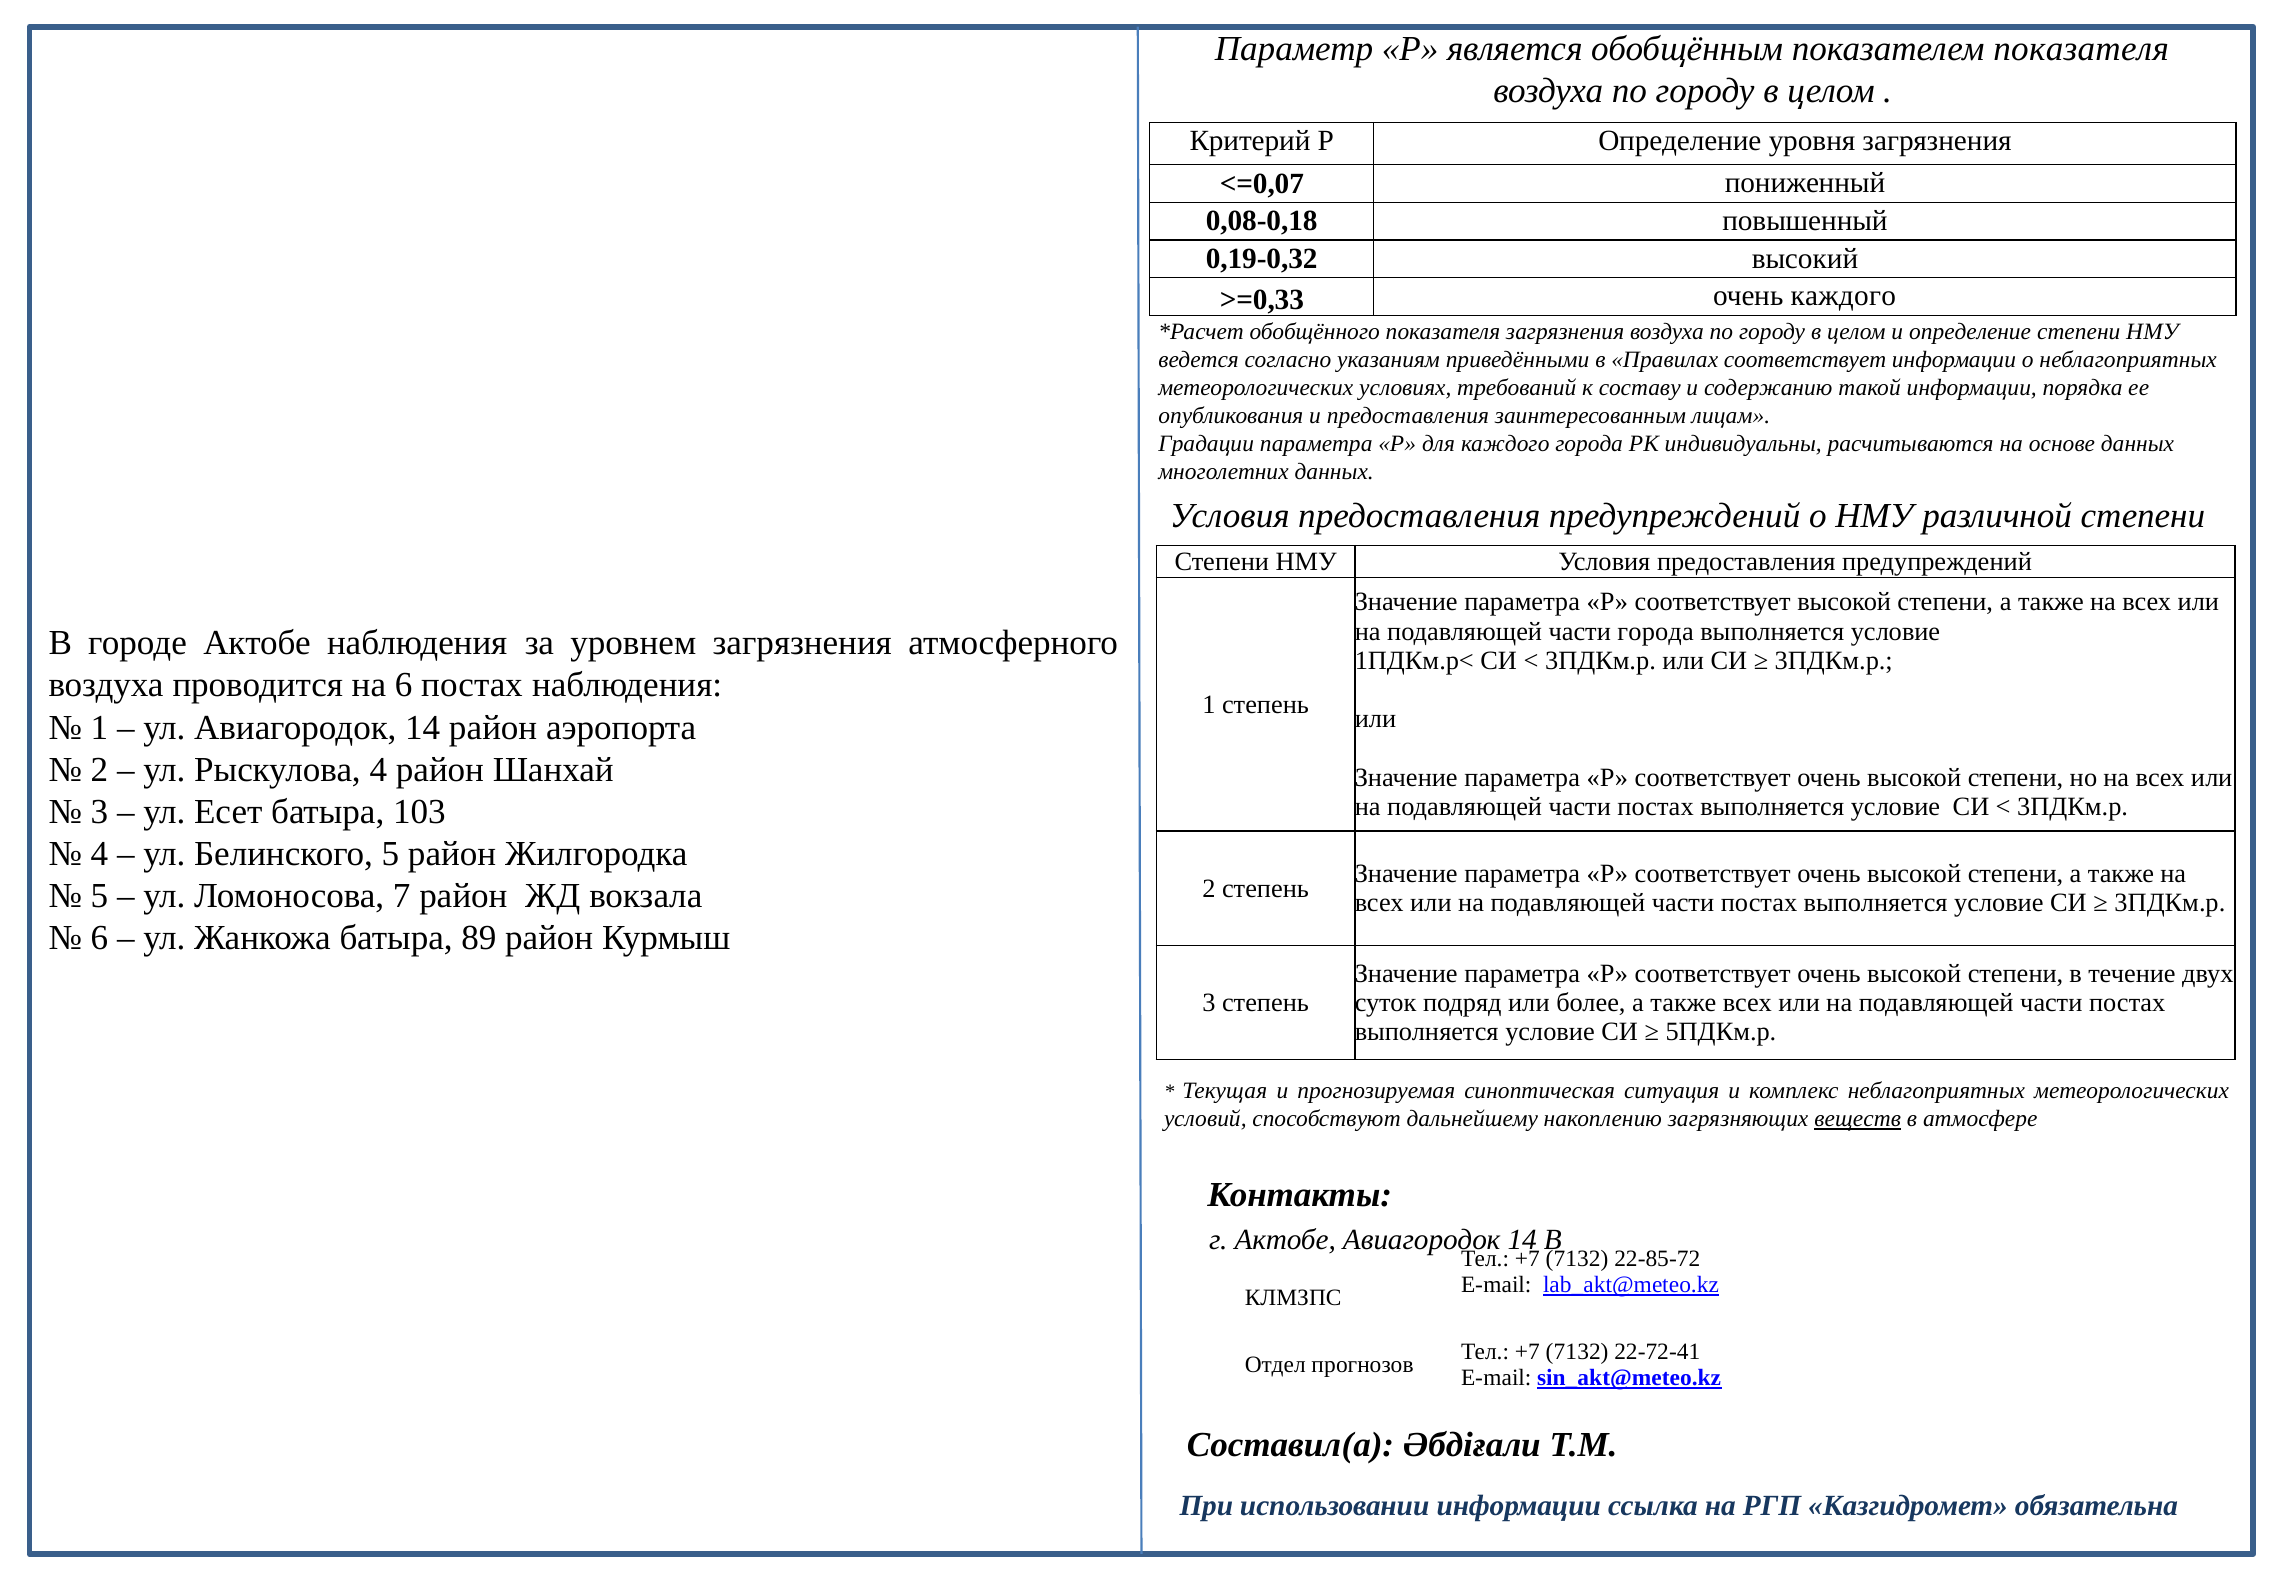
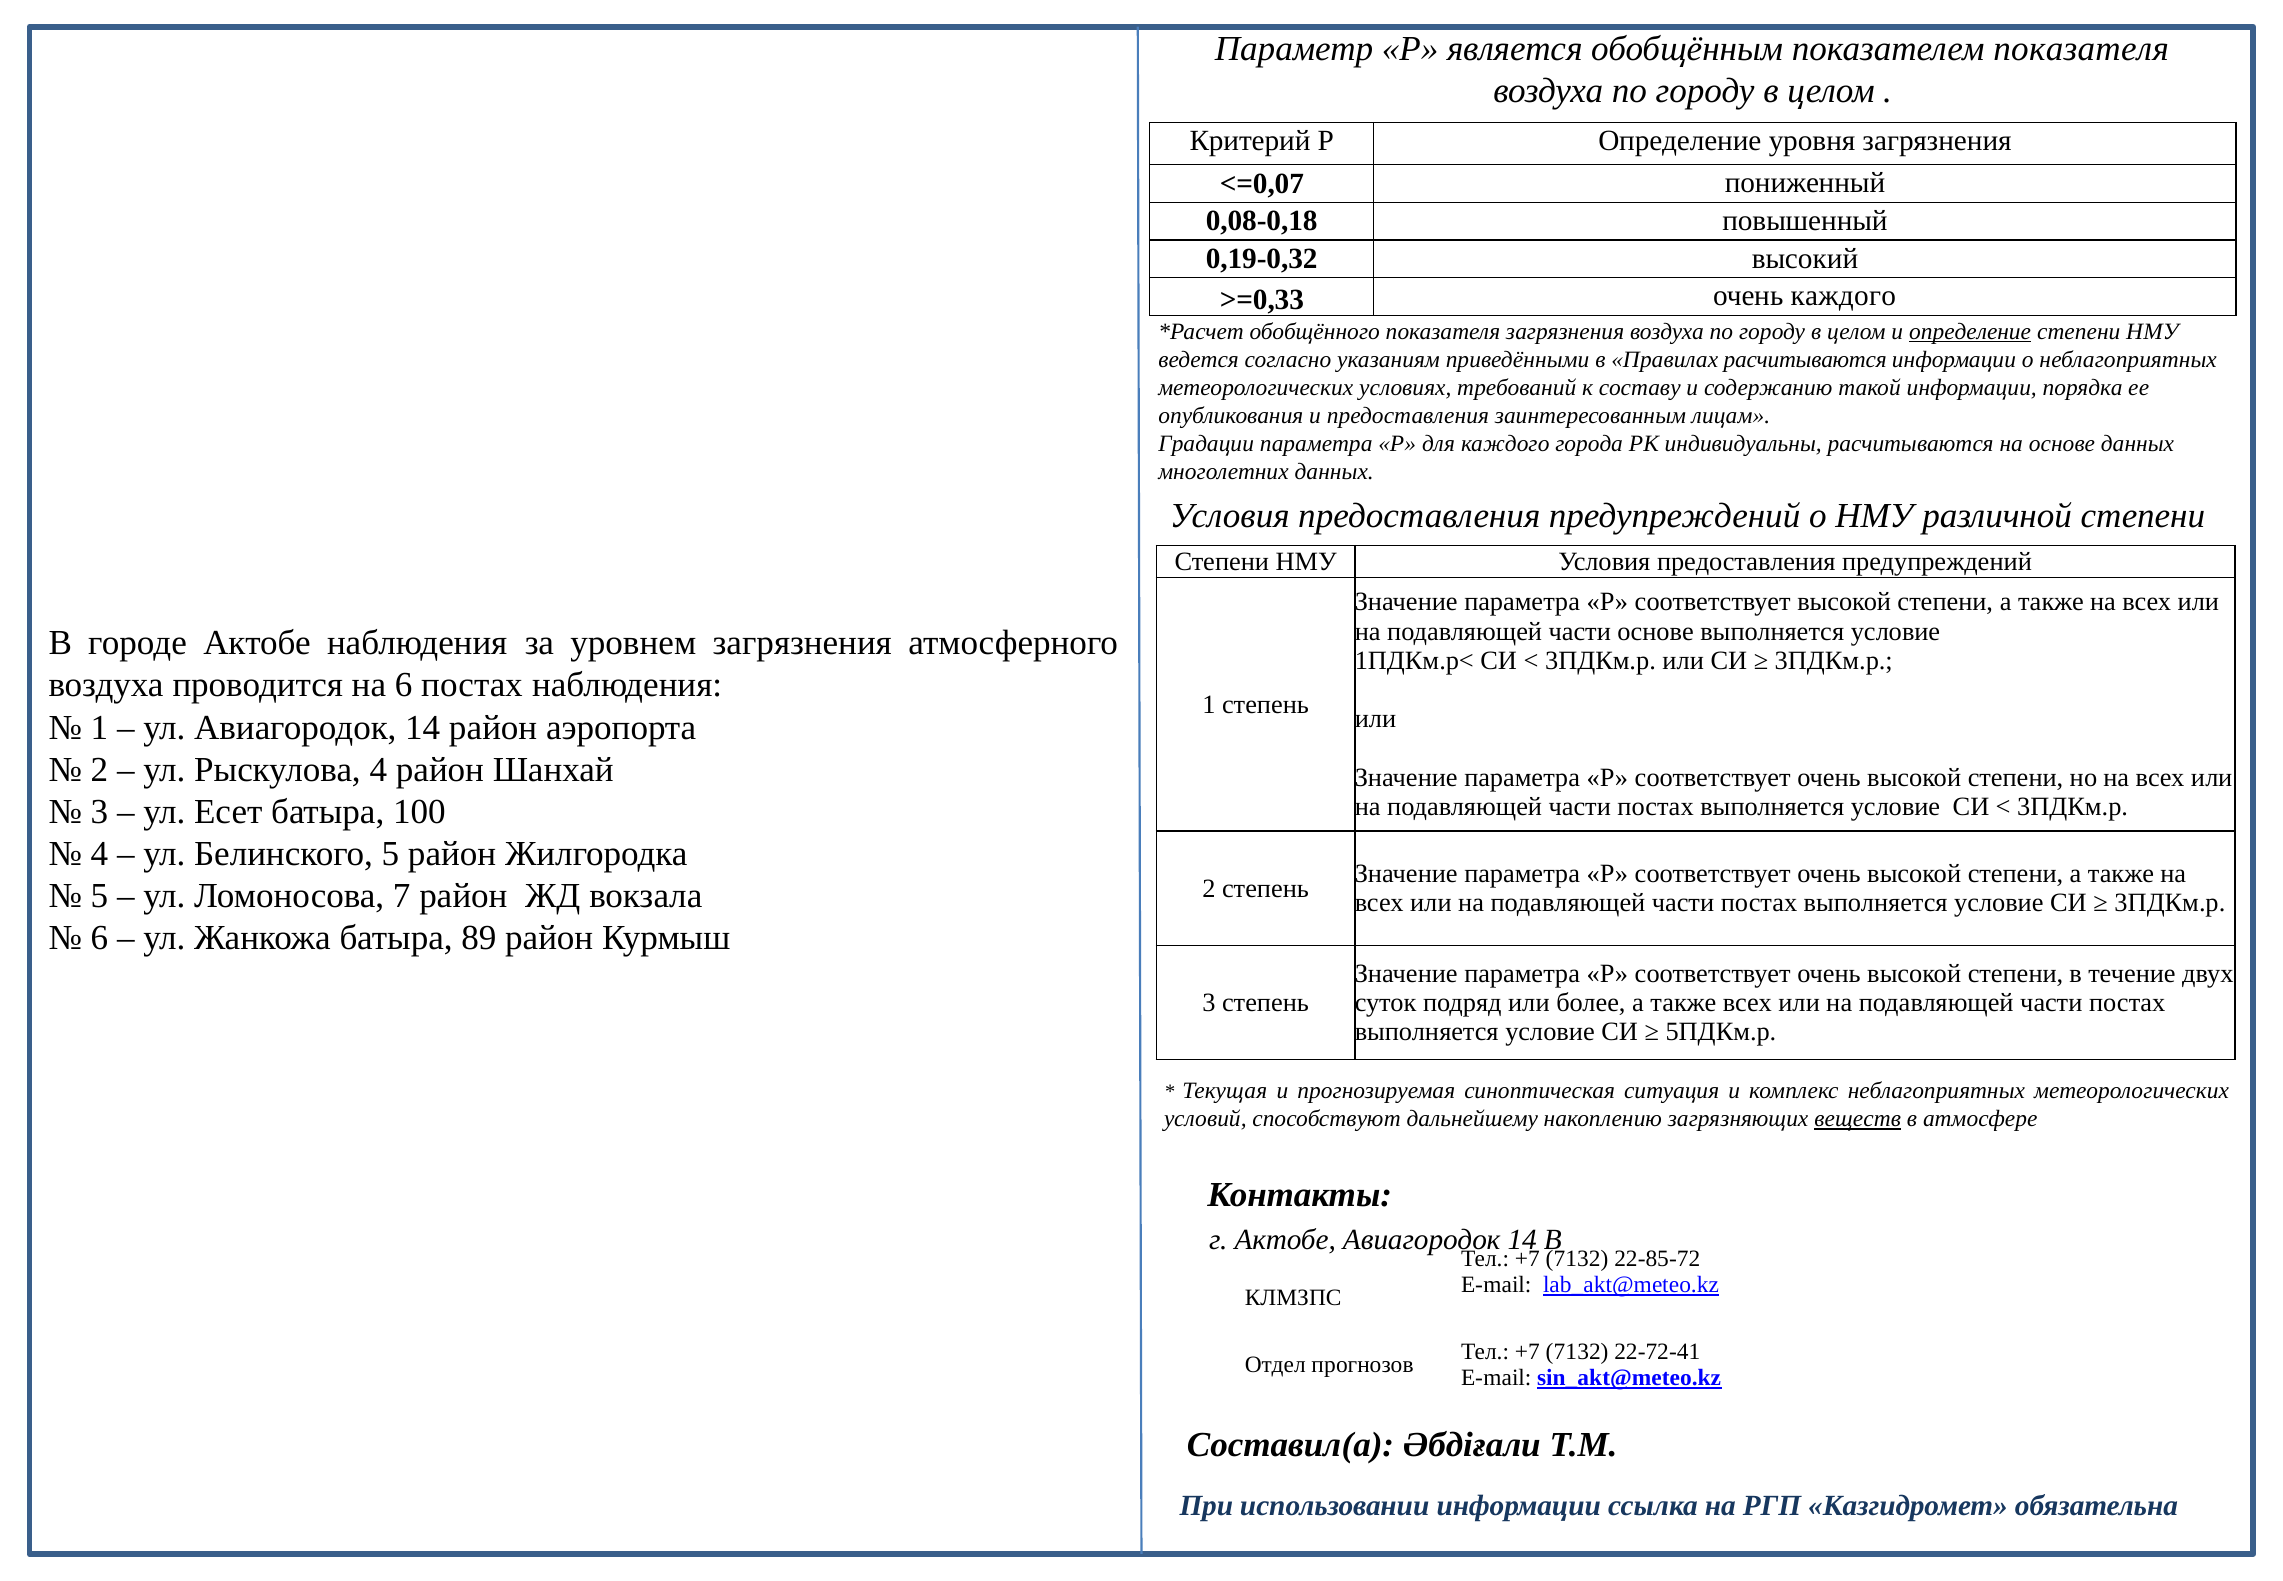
определение at (1970, 331) underline: none -> present
Правилах соответствует: соответствует -> расчитываются
части города: города -> основе
103: 103 -> 100
